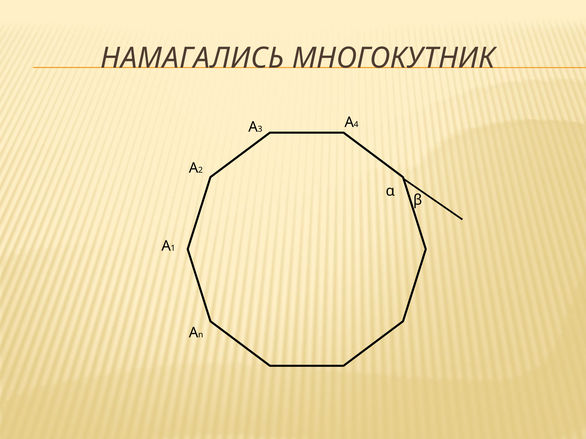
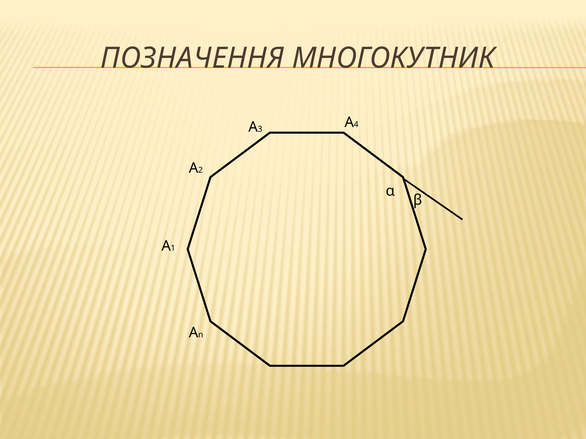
НАМАГАЛИСЬ: НАМАГАЛИСЬ -> ПОЗНАЧЕННЯ
